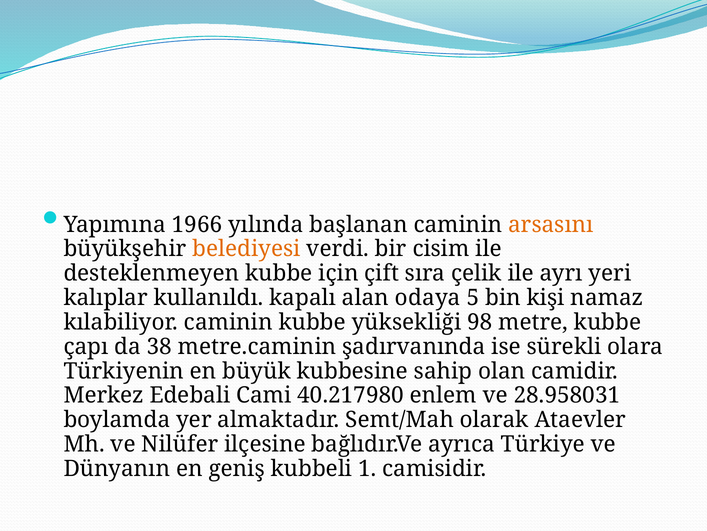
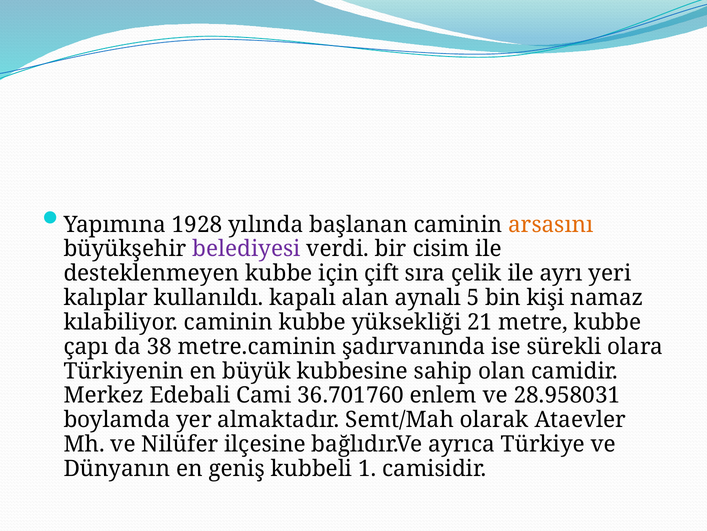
1966: 1966 -> 1928
belediyesi colour: orange -> purple
odaya: odaya -> aynalı
98: 98 -> 21
40.217980: 40.217980 -> 36.701760
